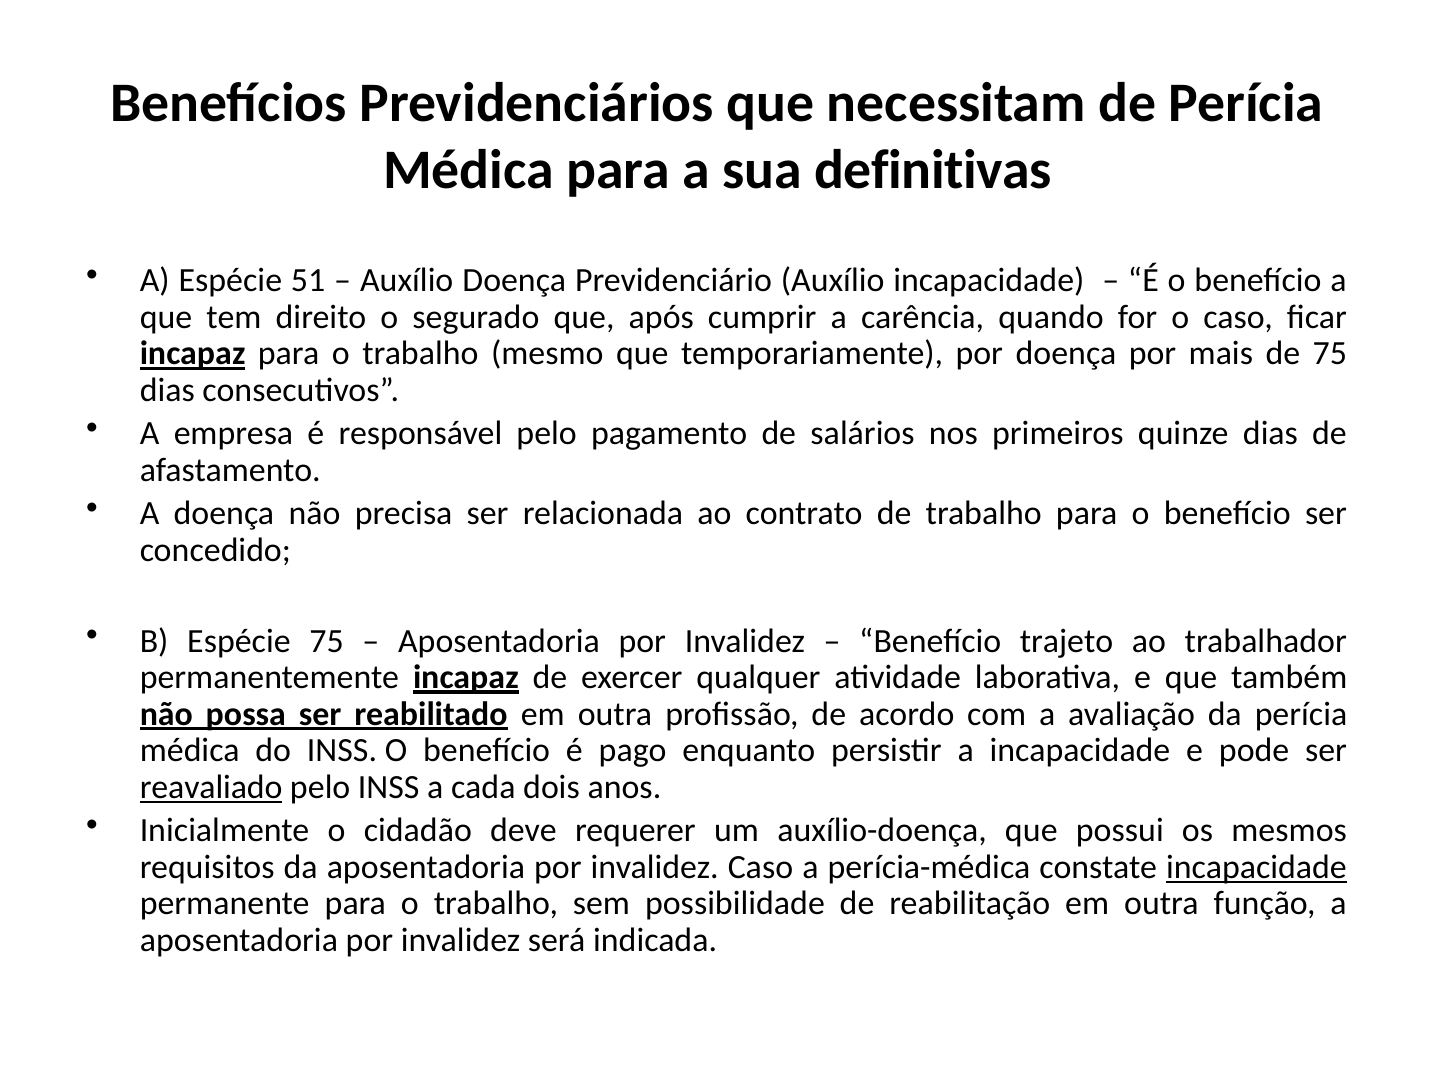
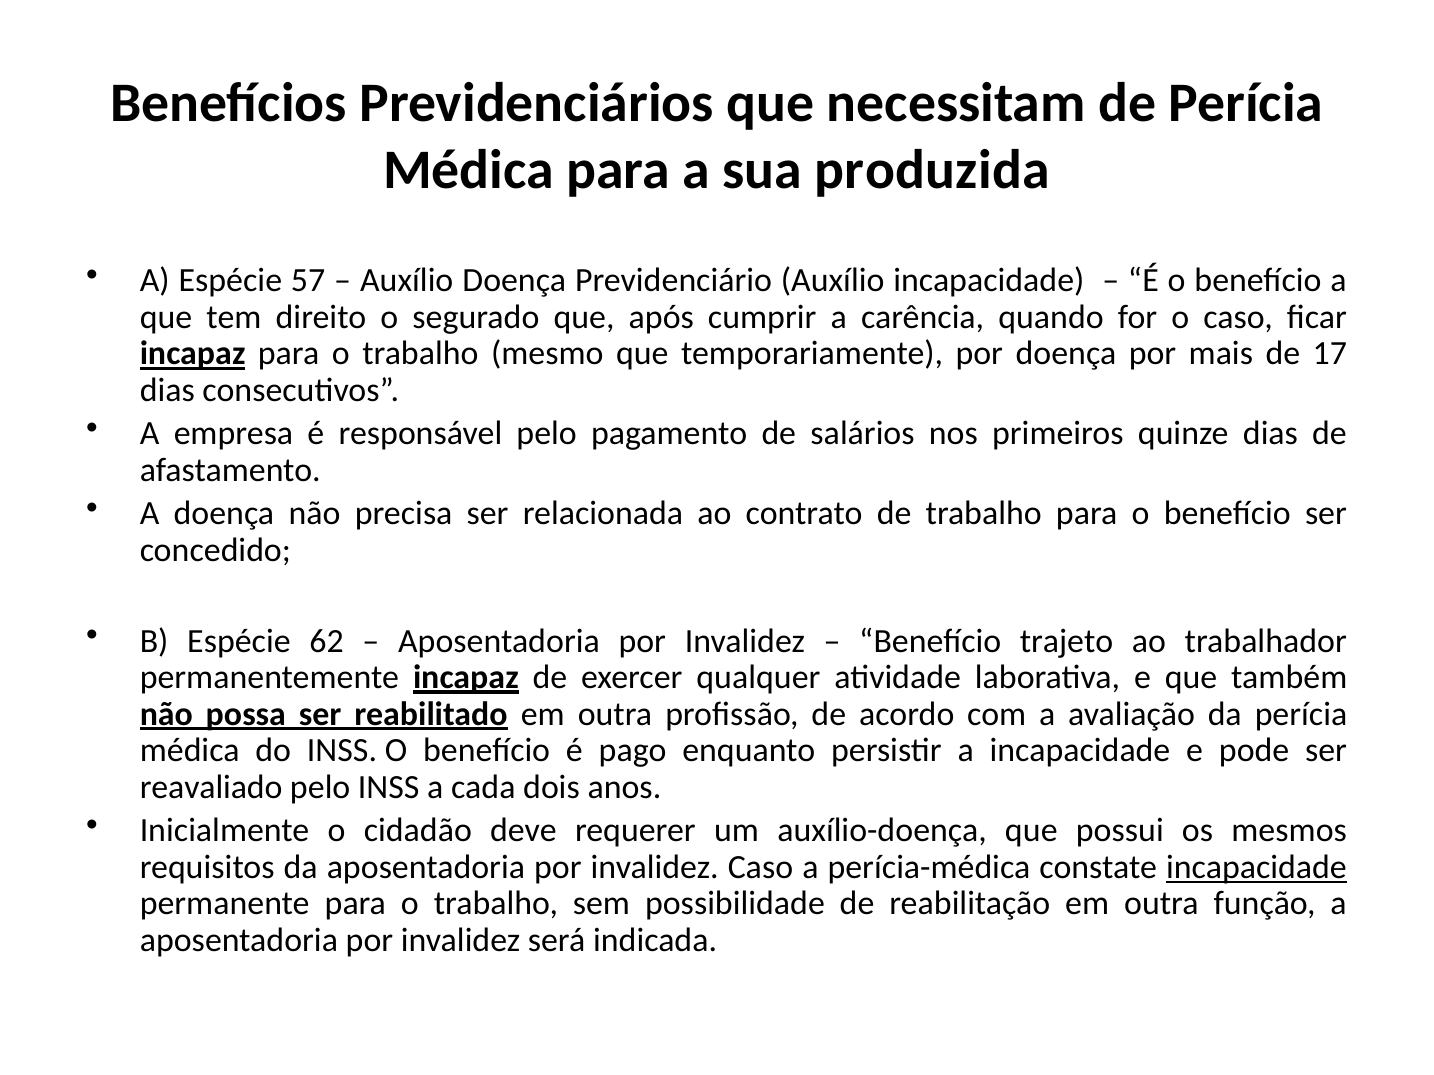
definitivas: definitivas -> produzida
51: 51 -> 57
de 75: 75 -> 17
Espécie 75: 75 -> 62
reavaliado underline: present -> none
